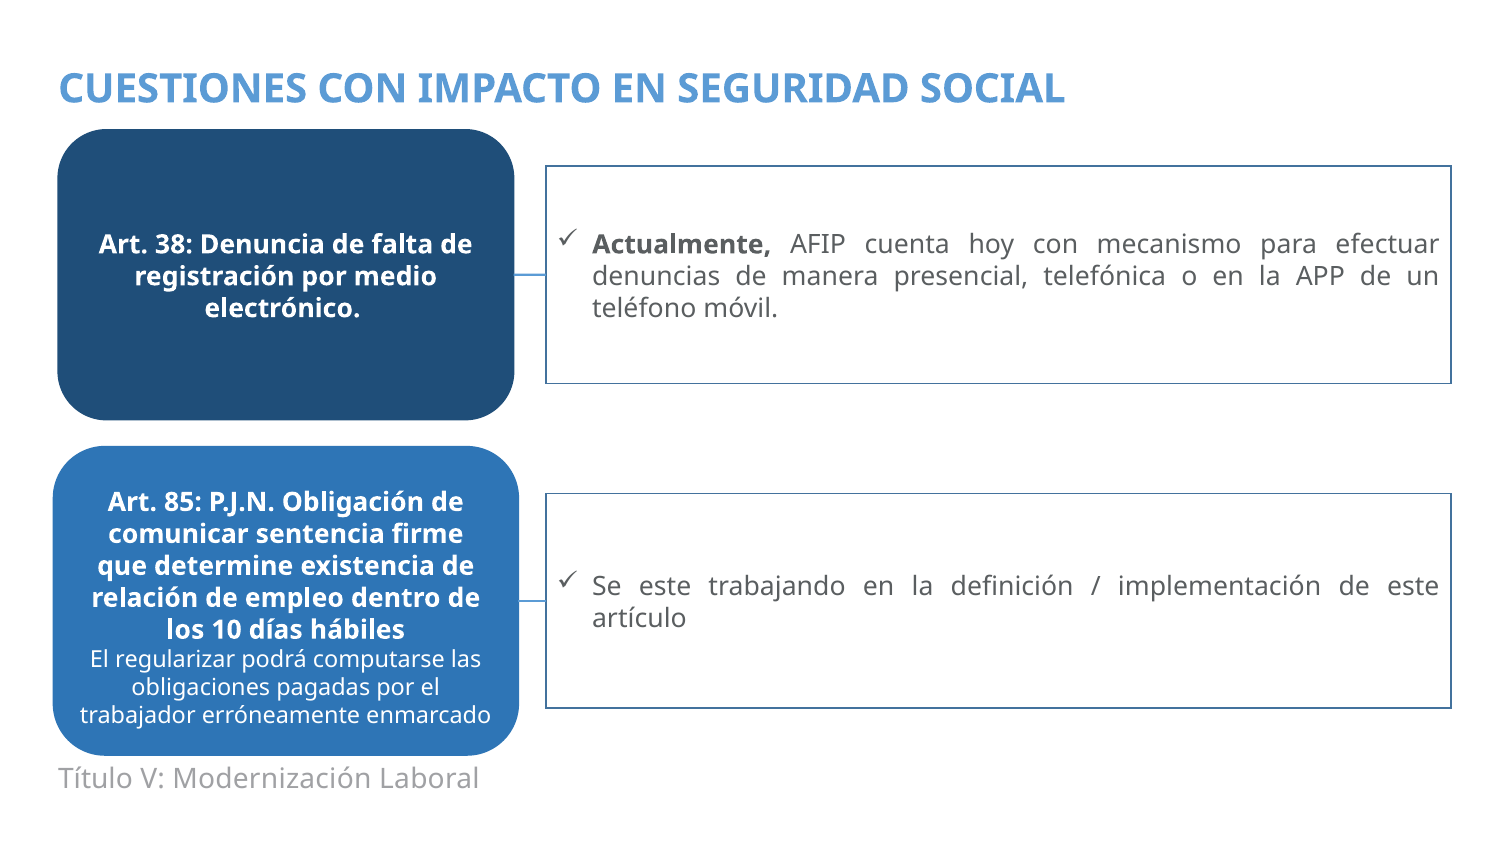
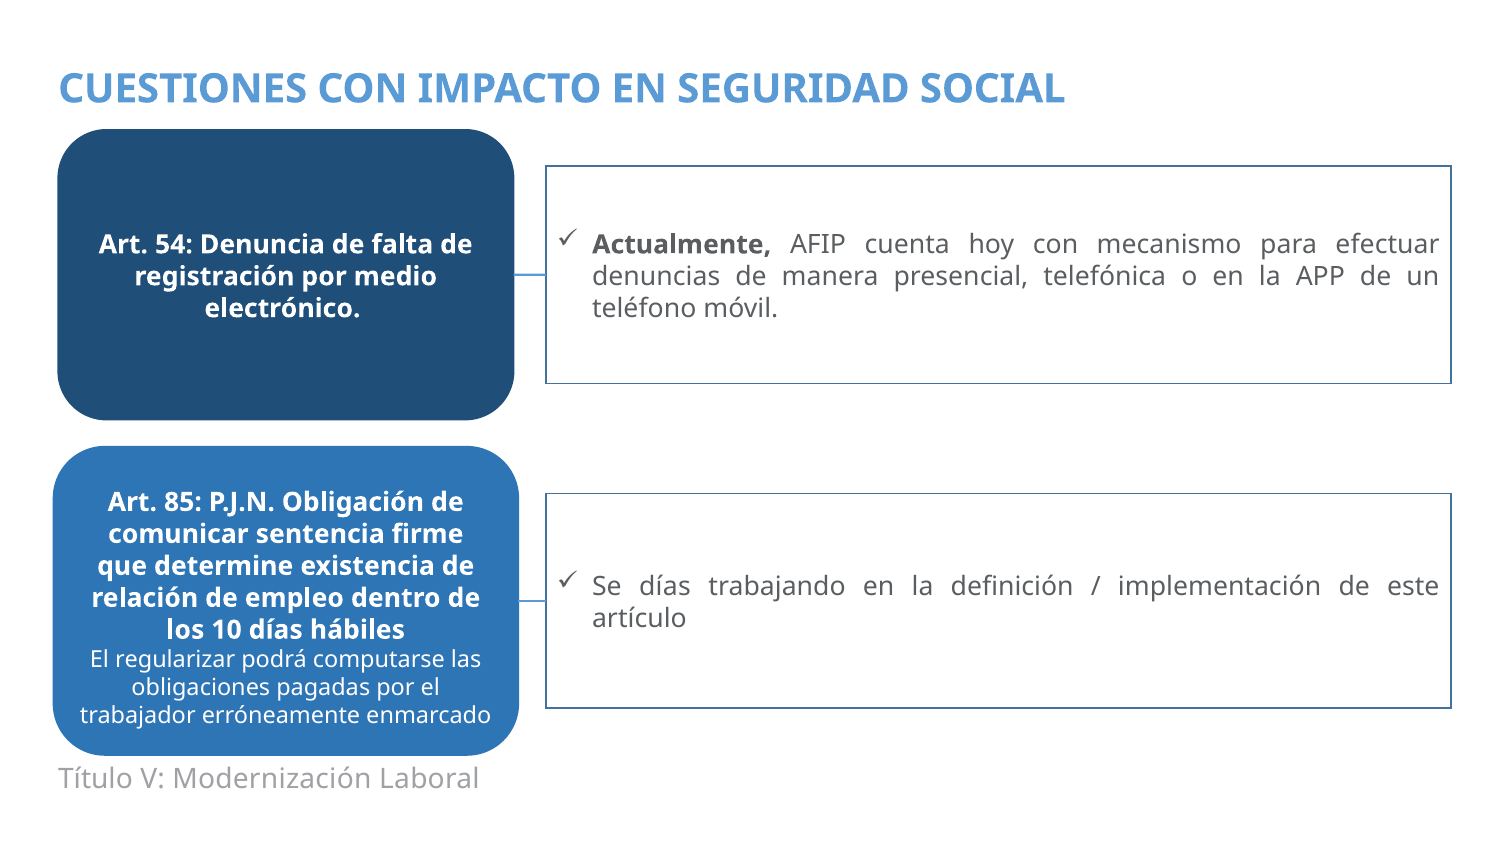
38: 38 -> 54
Se este: este -> días
